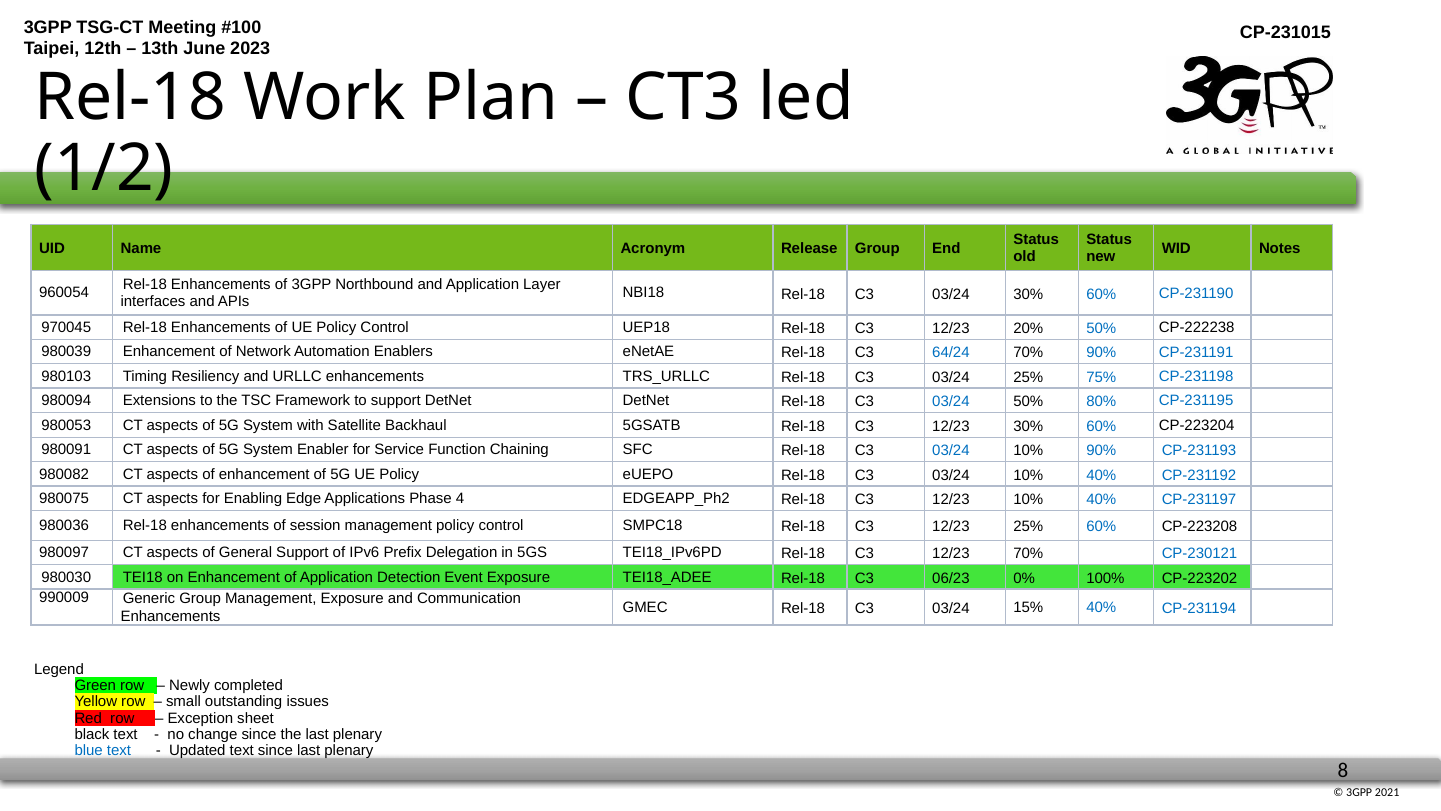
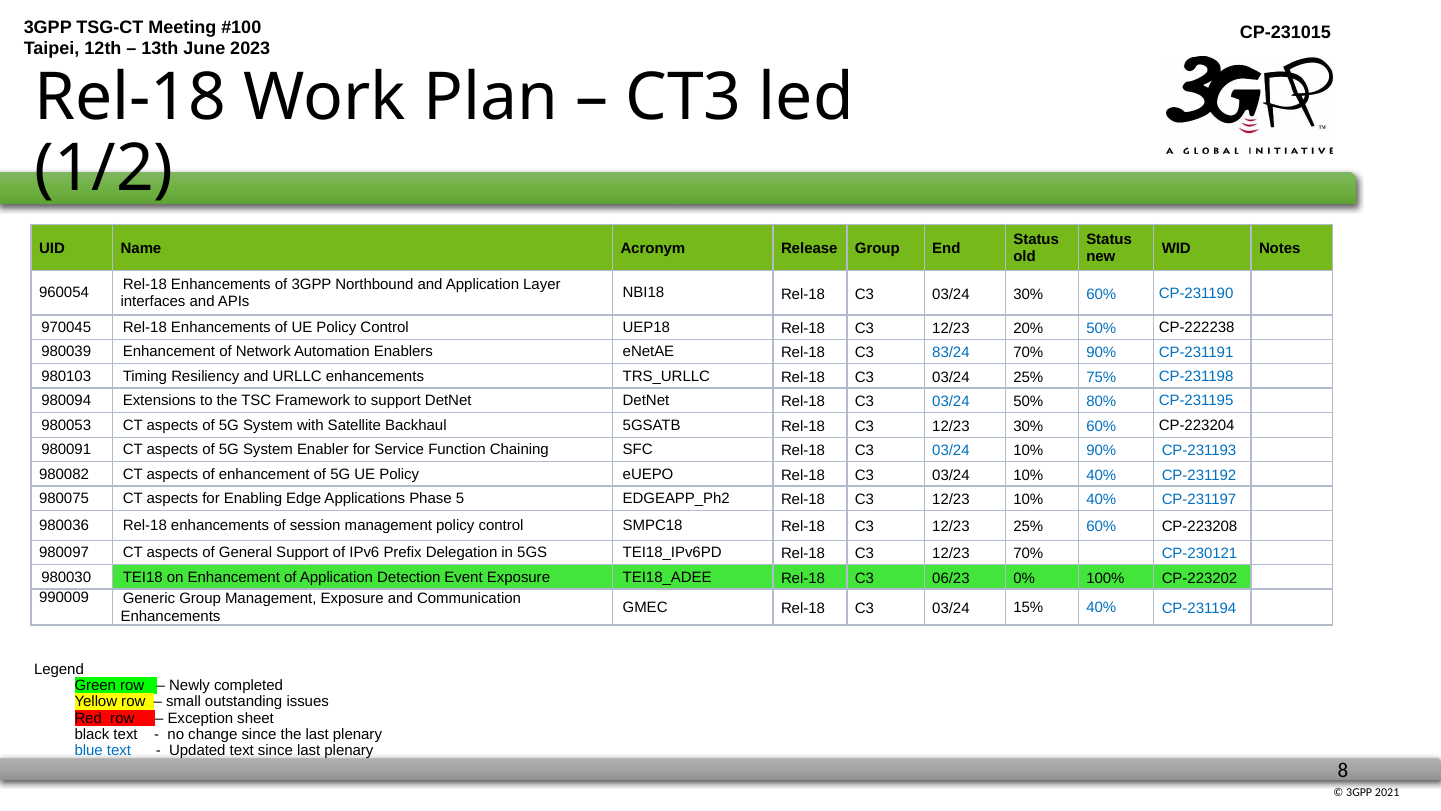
64/24: 64/24 -> 83/24
4: 4 -> 5
